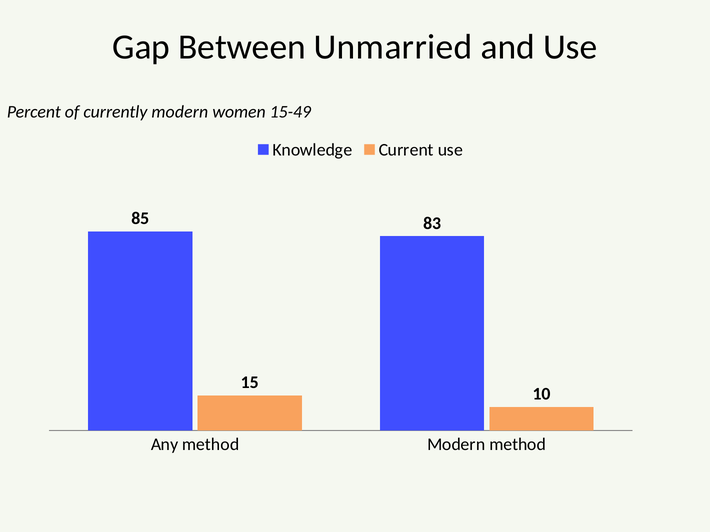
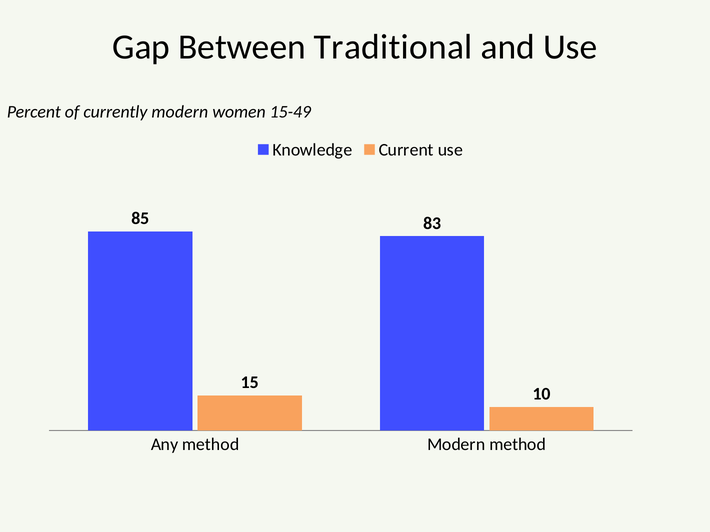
Unmarried: Unmarried -> Traditional
